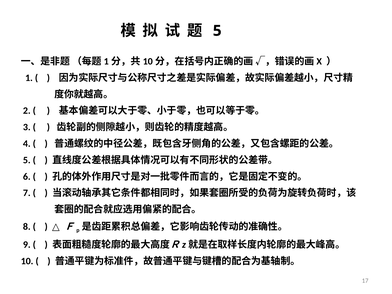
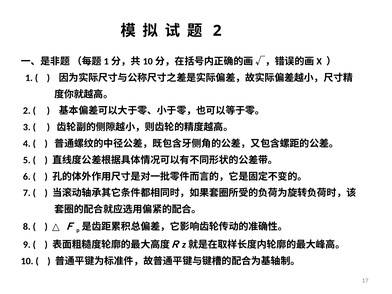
5 at (217, 31): 5 -> 2
